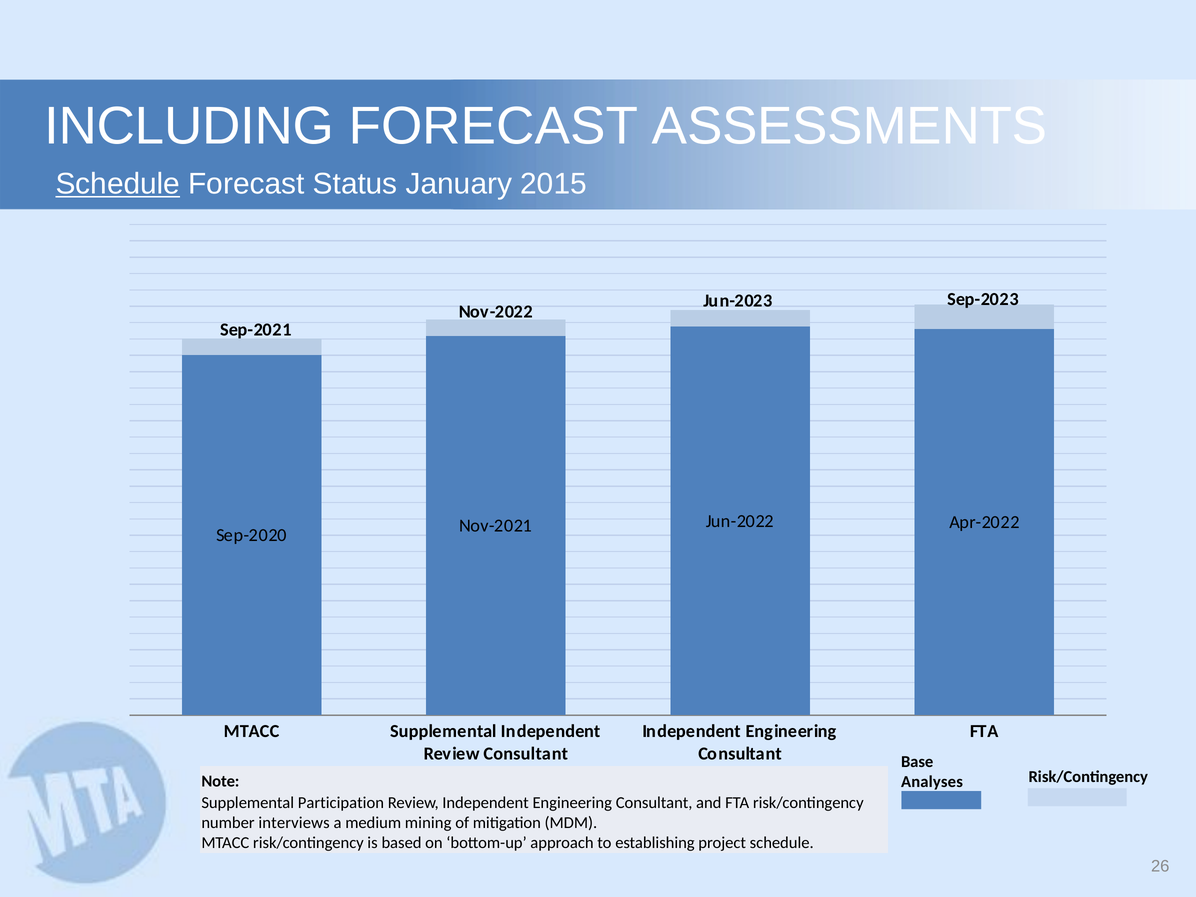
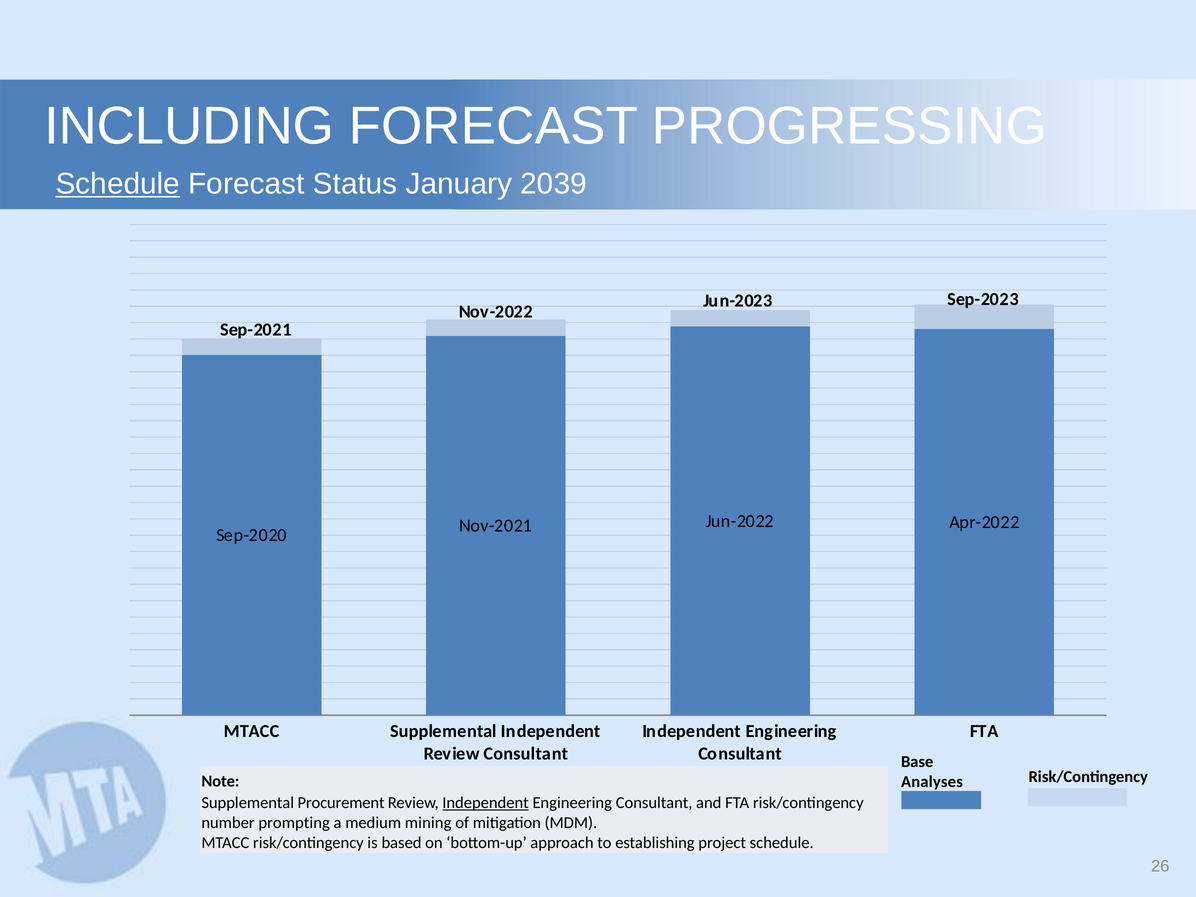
ASSESSMENTS: ASSESSMENTS -> PROGRESSING
2015: 2015 -> 2039
Participation: Participation -> Procurement
Independent at (486, 803) underline: none -> present
interviews: interviews -> prompting
